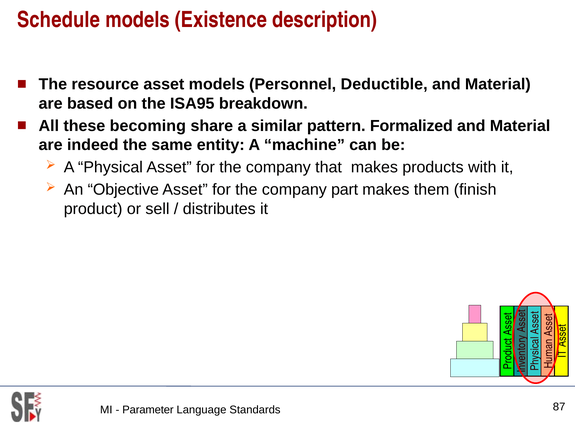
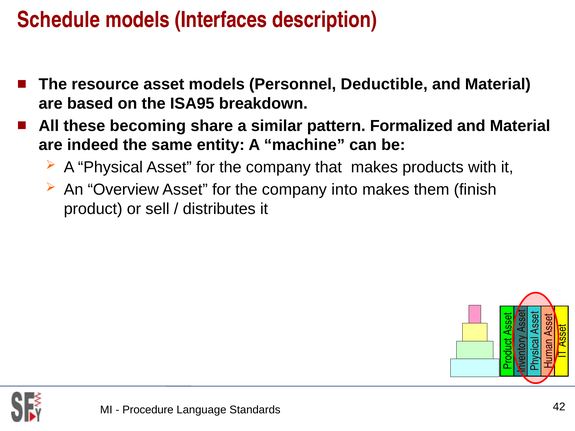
Existence: Existence -> Interfaces
Objective: Objective -> Overview
part: part -> into
Parameter: Parameter -> Procedure
87: 87 -> 42
